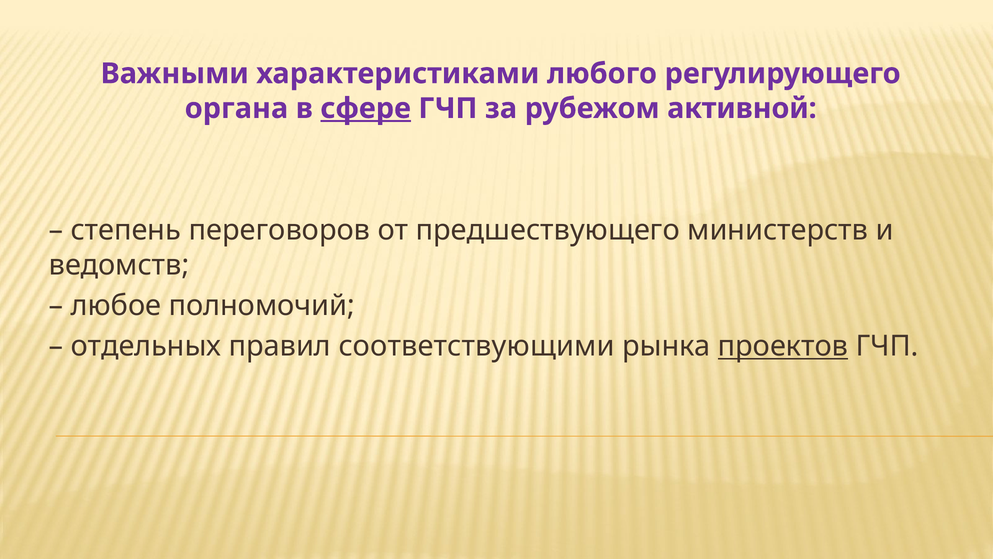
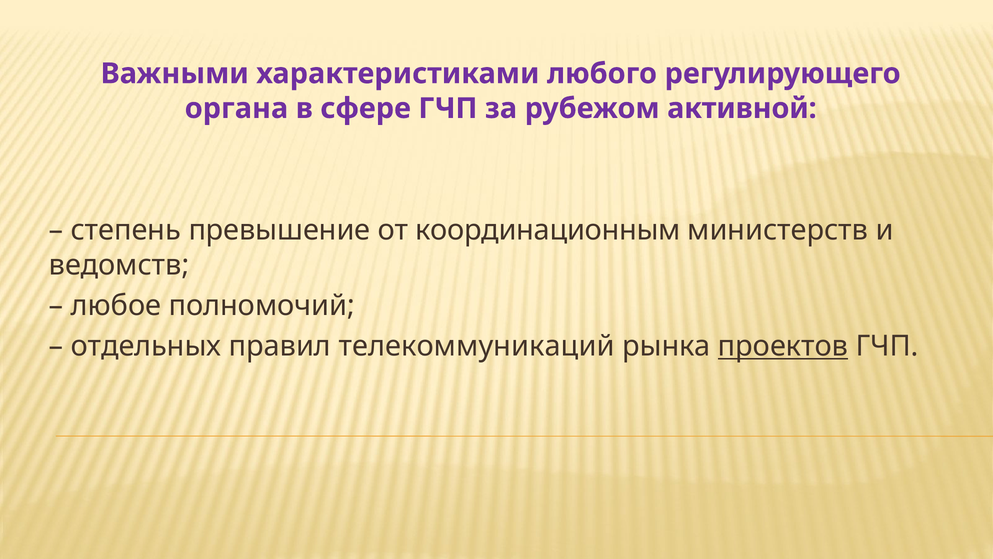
сфере underline: present -> none
переговоров: переговоров -> превышение
предшествующего: предшествующего -> координационным
соответствующими: соответствующими -> телекоммуникаций
